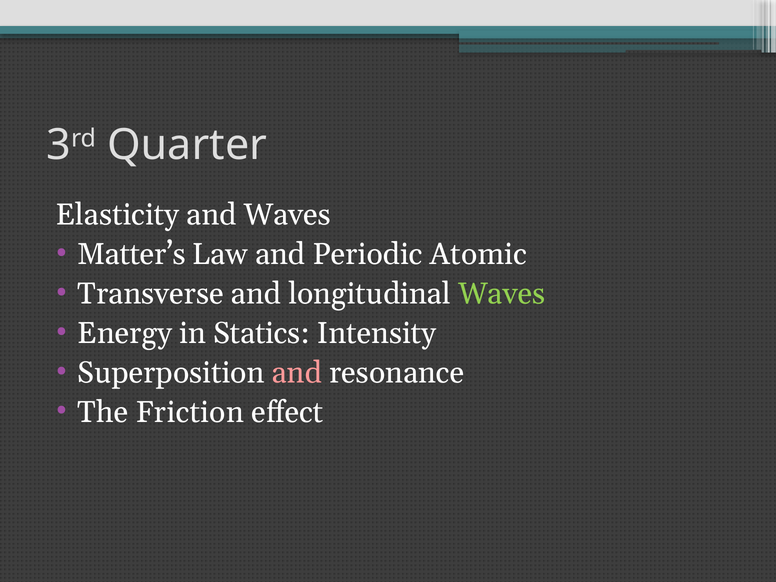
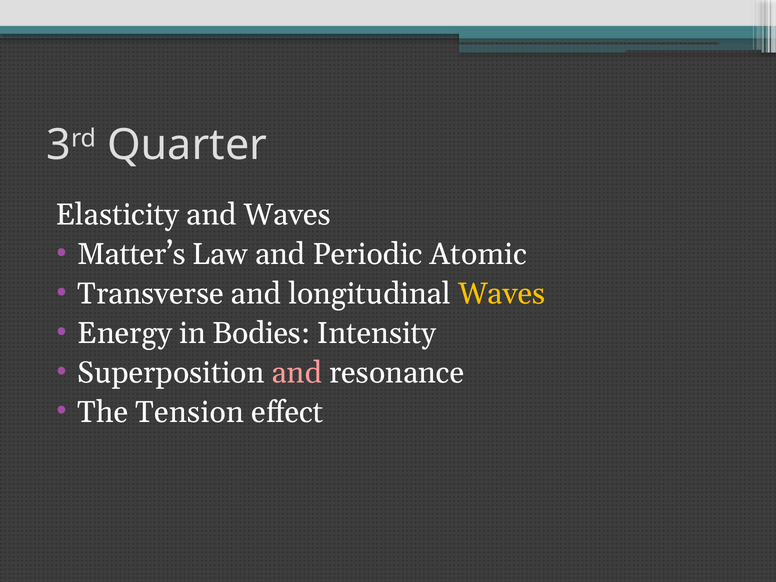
Waves at (502, 294) colour: light green -> yellow
Statics: Statics -> Bodies
Friction: Friction -> Tension
